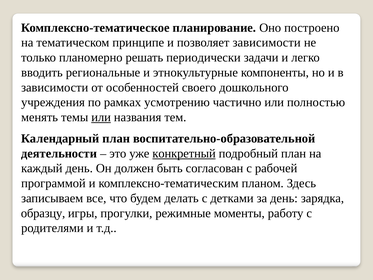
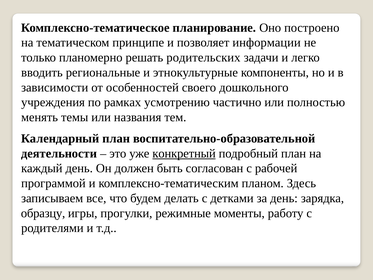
позволяет зависимости: зависимости -> информации
периодически: периодически -> родительских
или at (101, 117) underline: present -> none
